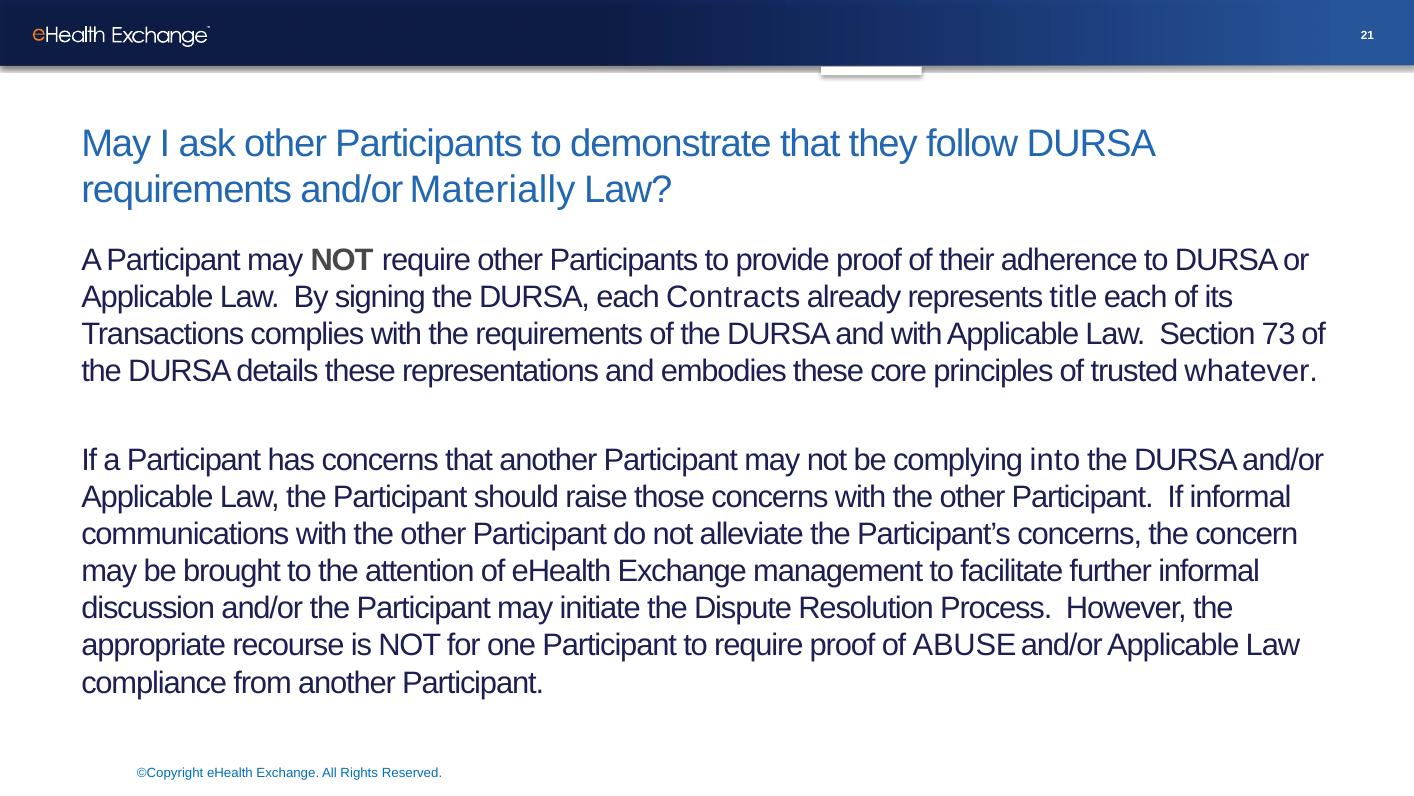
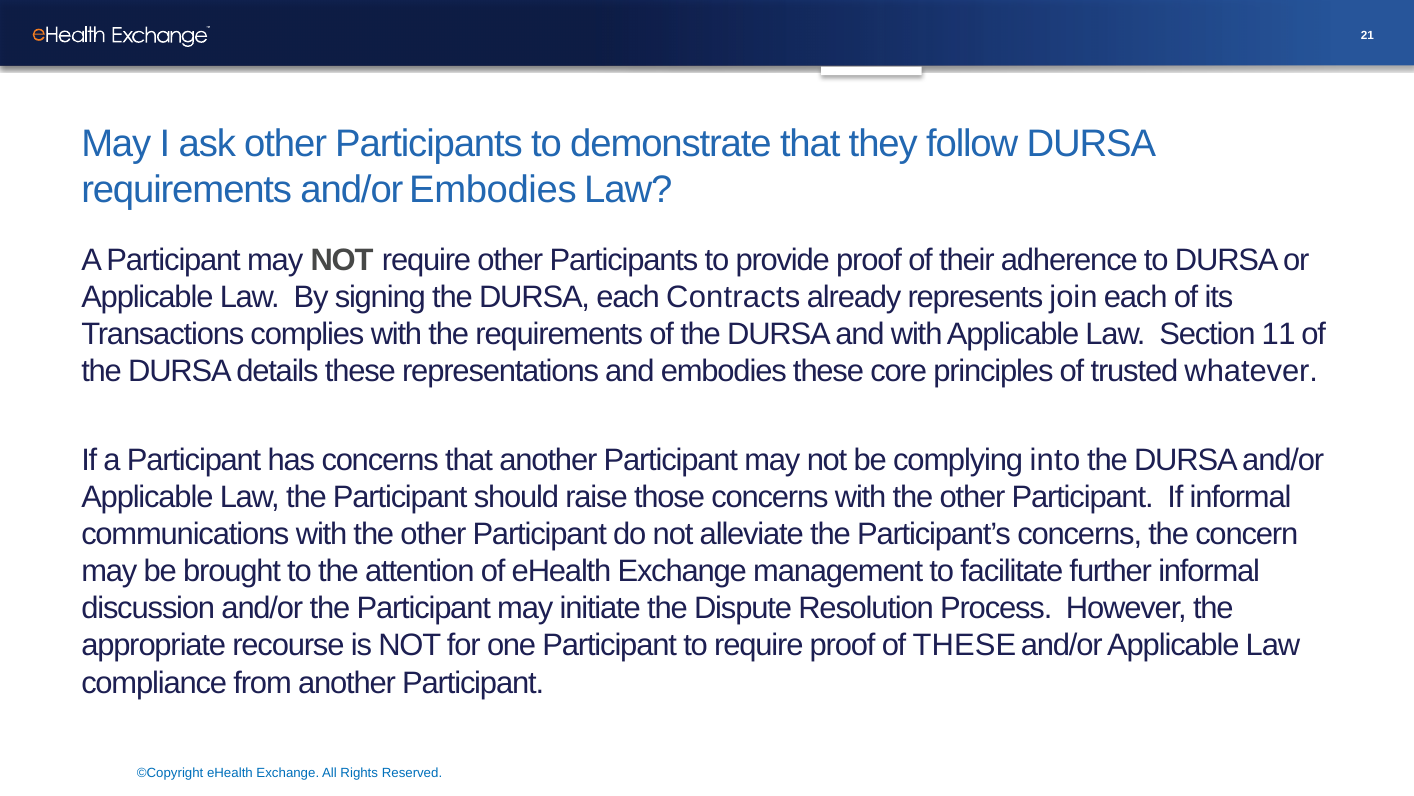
and/or Materially: Materially -> Embodies
title: title -> join
73: 73 -> 11
of ABUSE: ABUSE -> THESE
